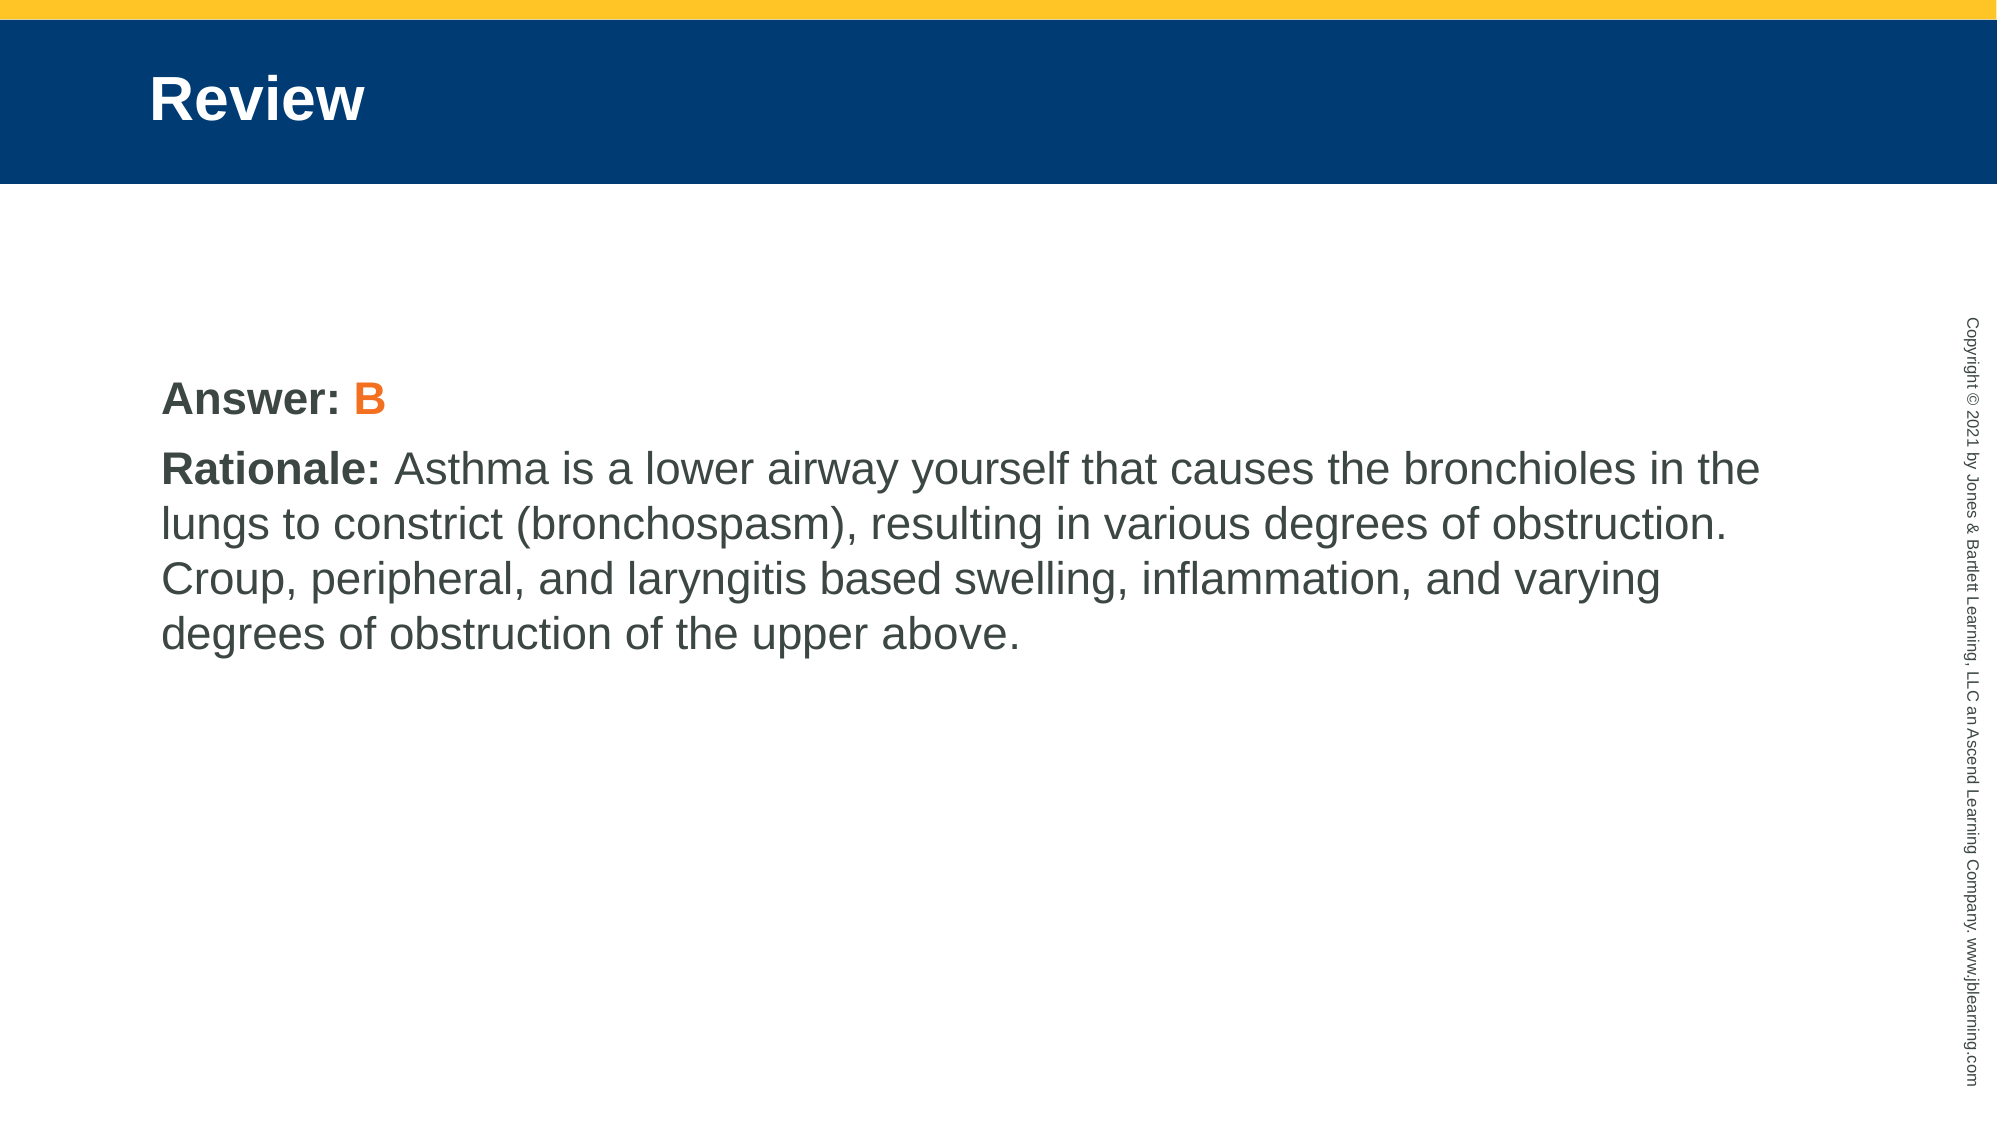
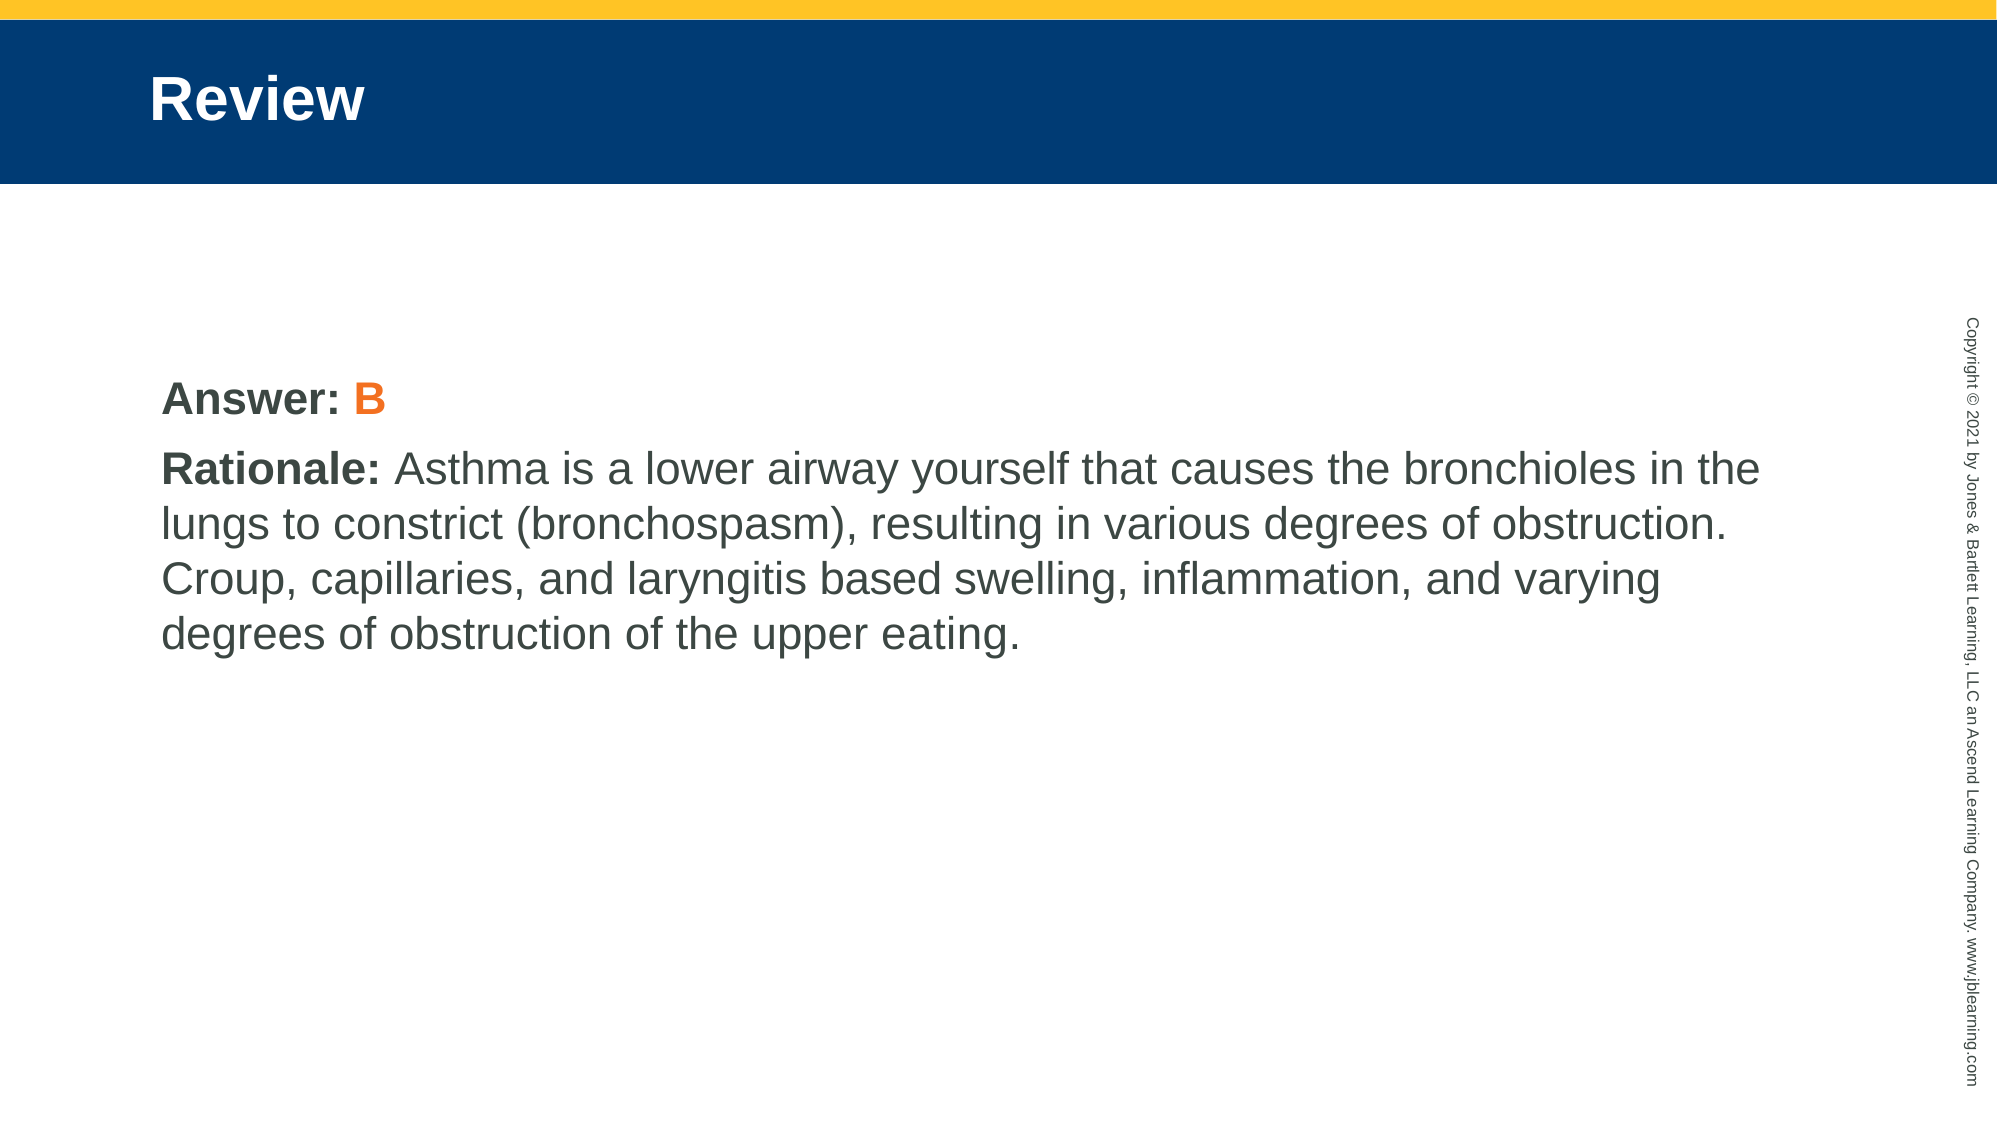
peripheral: peripheral -> capillaries
above: above -> eating
